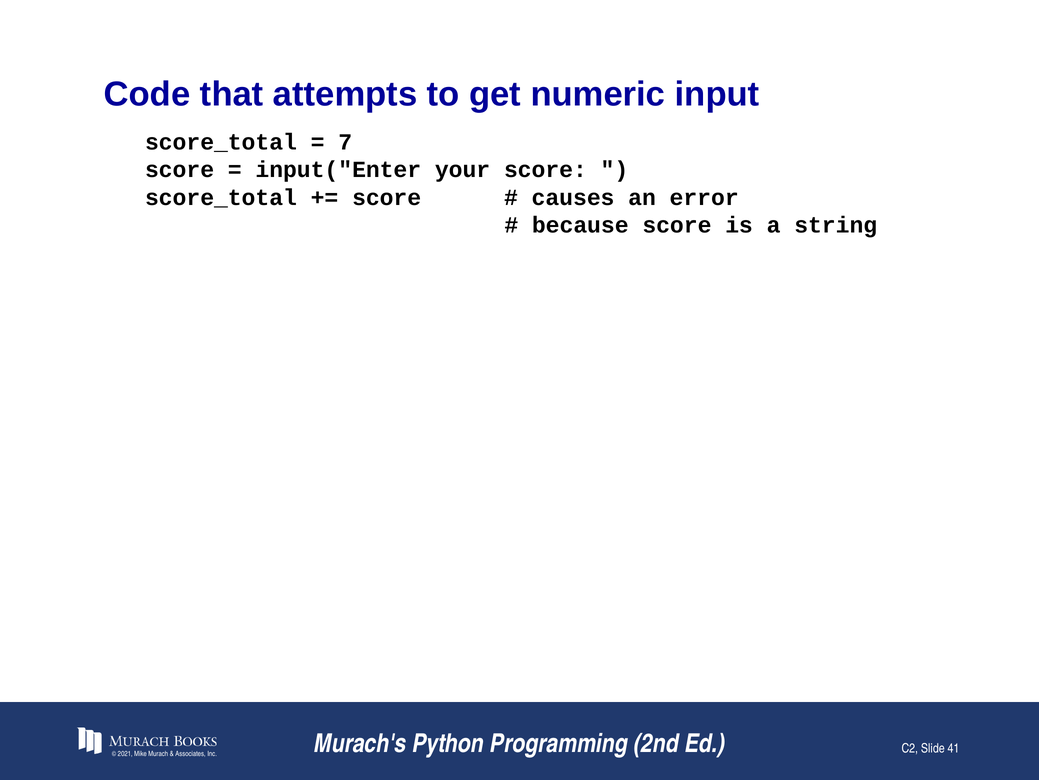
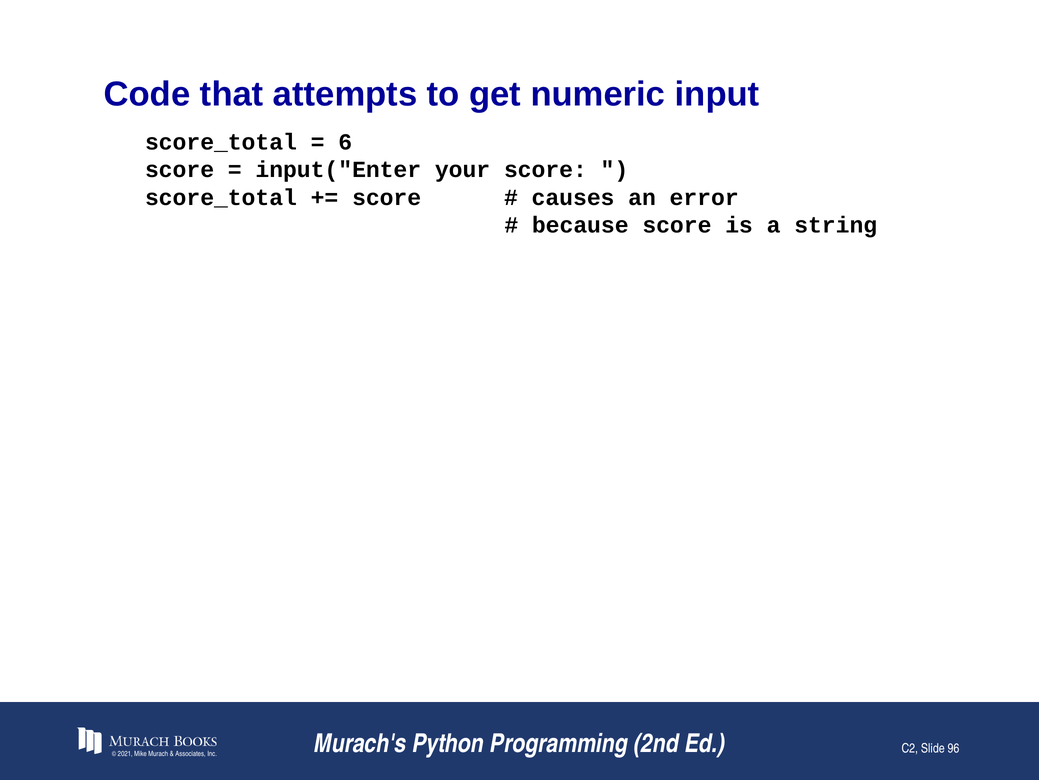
7: 7 -> 6
41: 41 -> 96
